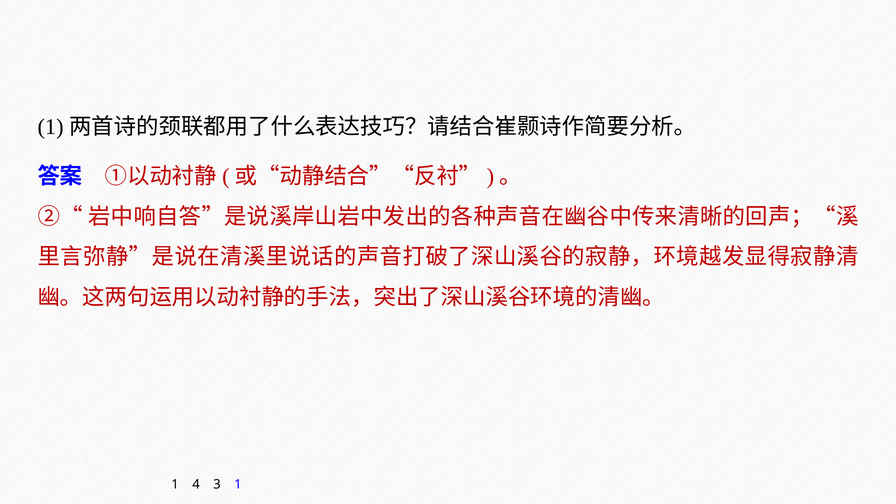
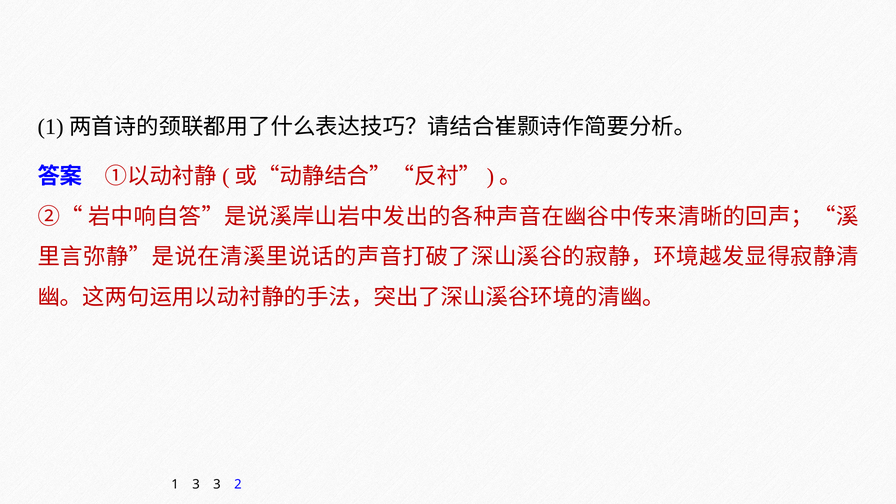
1 4: 4 -> 3
3 1: 1 -> 2
